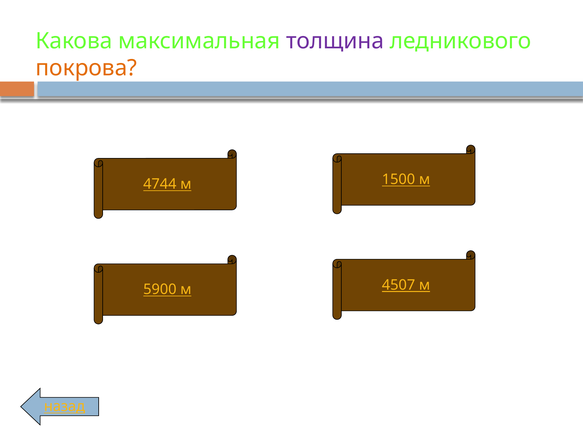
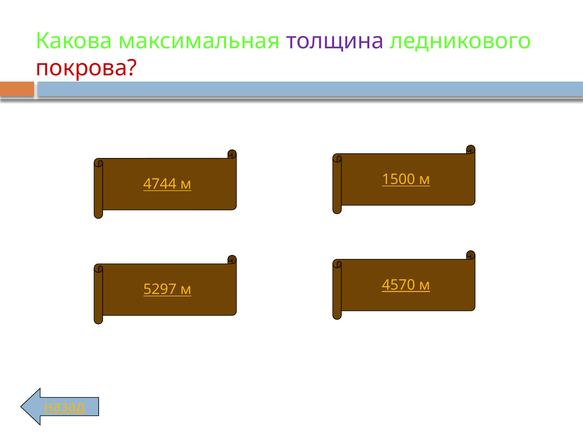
покрова colour: orange -> red
5900: 5900 -> 5297
4507: 4507 -> 4570
